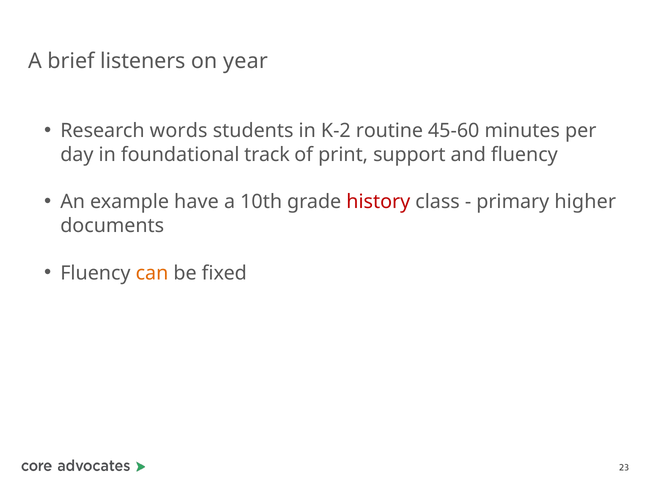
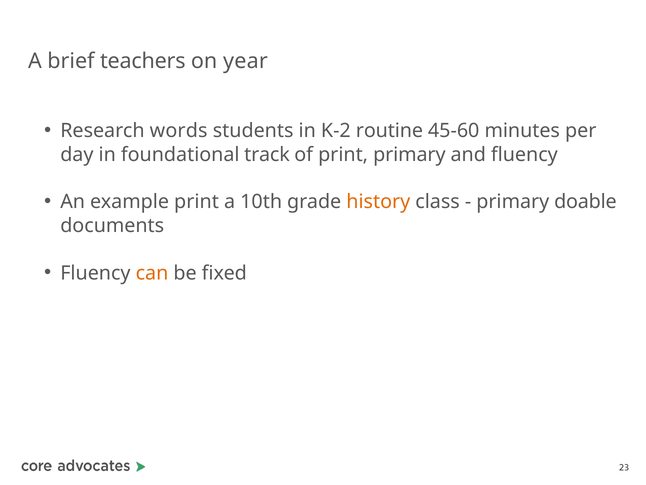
listeners: listeners -> teachers
print support: support -> primary
example have: have -> print
history colour: red -> orange
higher: higher -> doable
